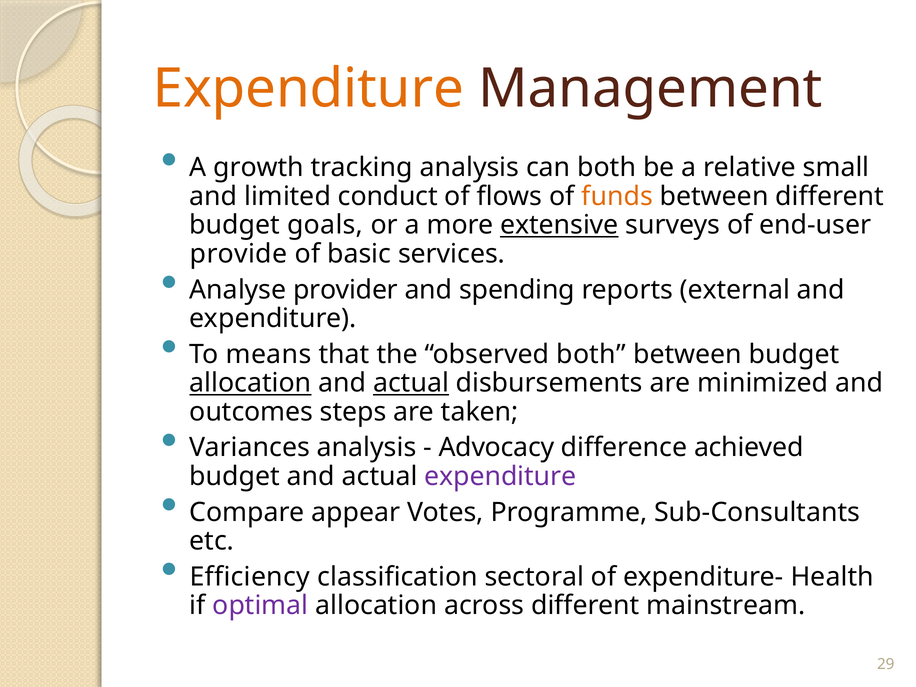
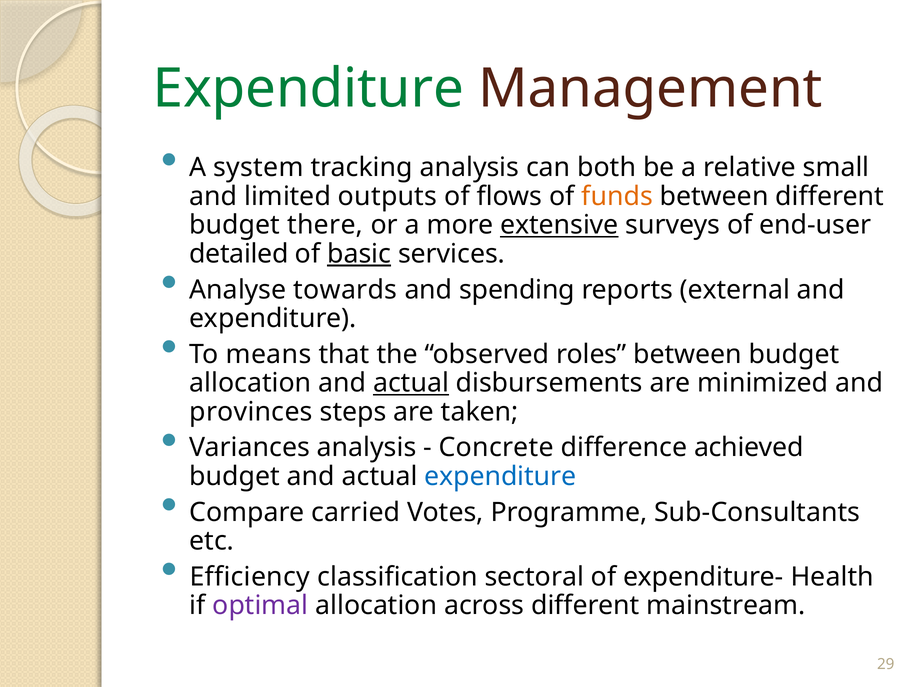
Expenditure at (308, 89) colour: orange -> green
growth: growth -> system
conduct: conduct -> outputs
goals: goals -> there
provide: provide -> detailed
basic underline: none -> present
provider: provider -> towards
observed both: both -> roles
allocation at (250, 383) underline: present -> none
outcomes: outcomes -> provinces
Advocacy: Advocacy -> Concrete
expenditure at (500, 477) colour: purple -> blue
appear: appear -> carried
